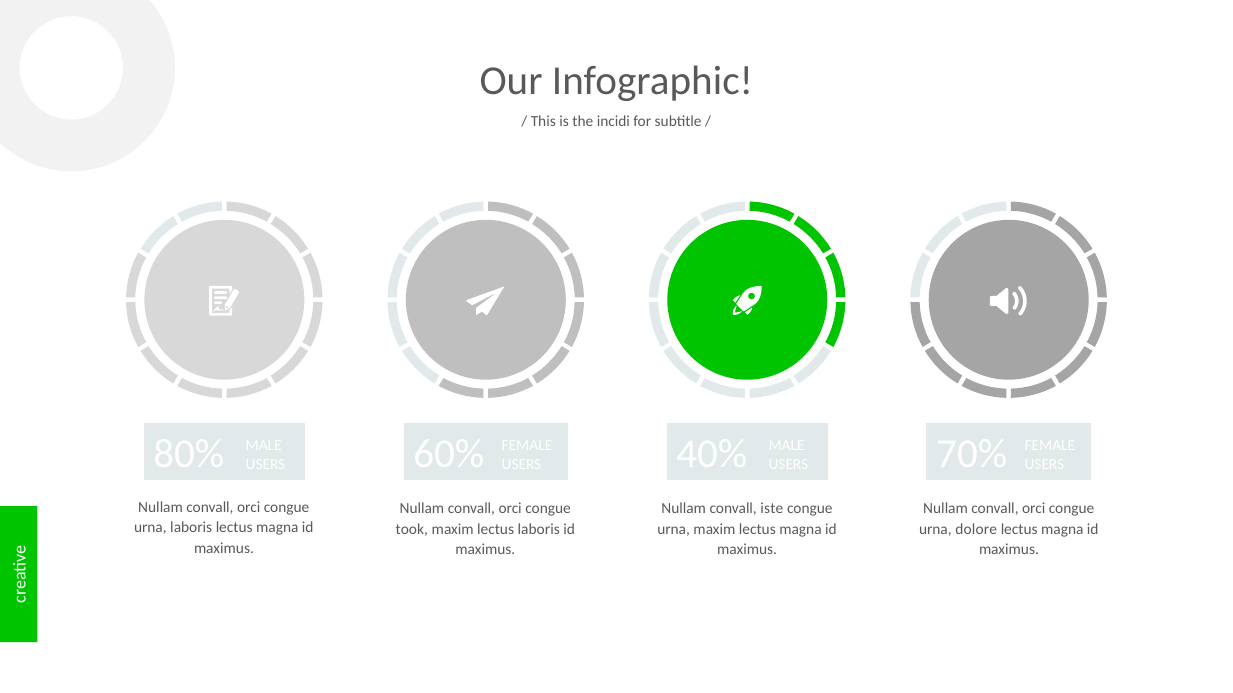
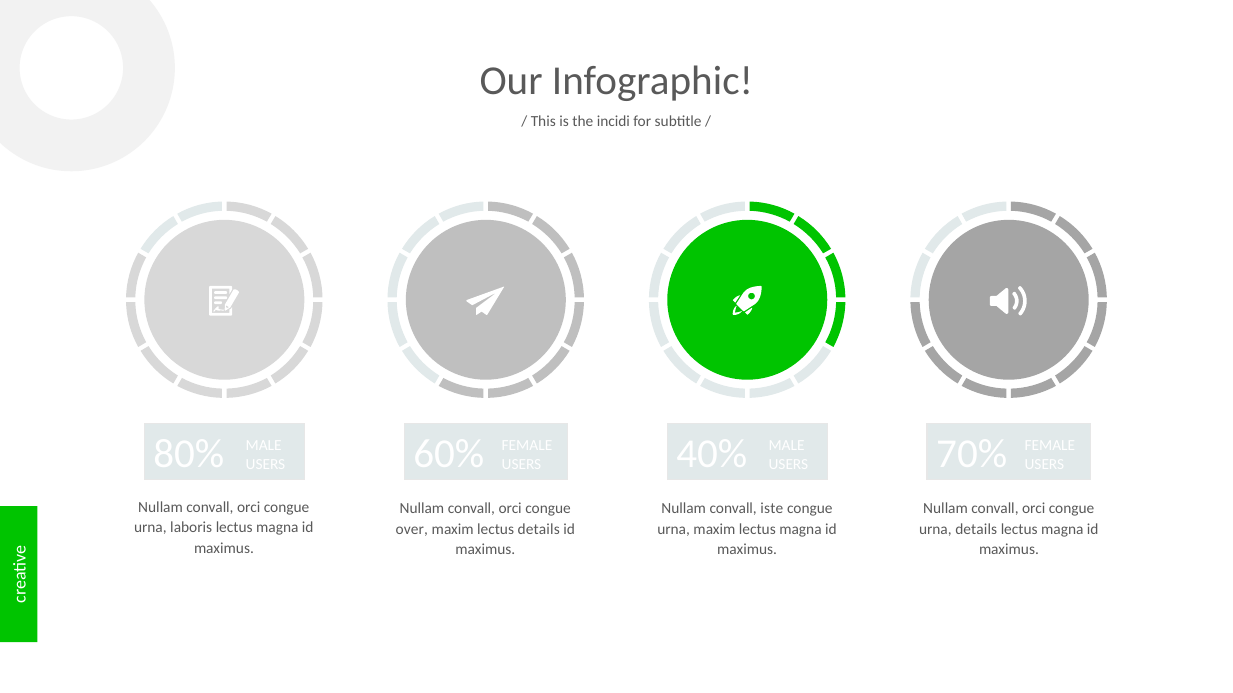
took: took -> over
lectus laboris: laboris -> details
urna dolore: dolore -> details
